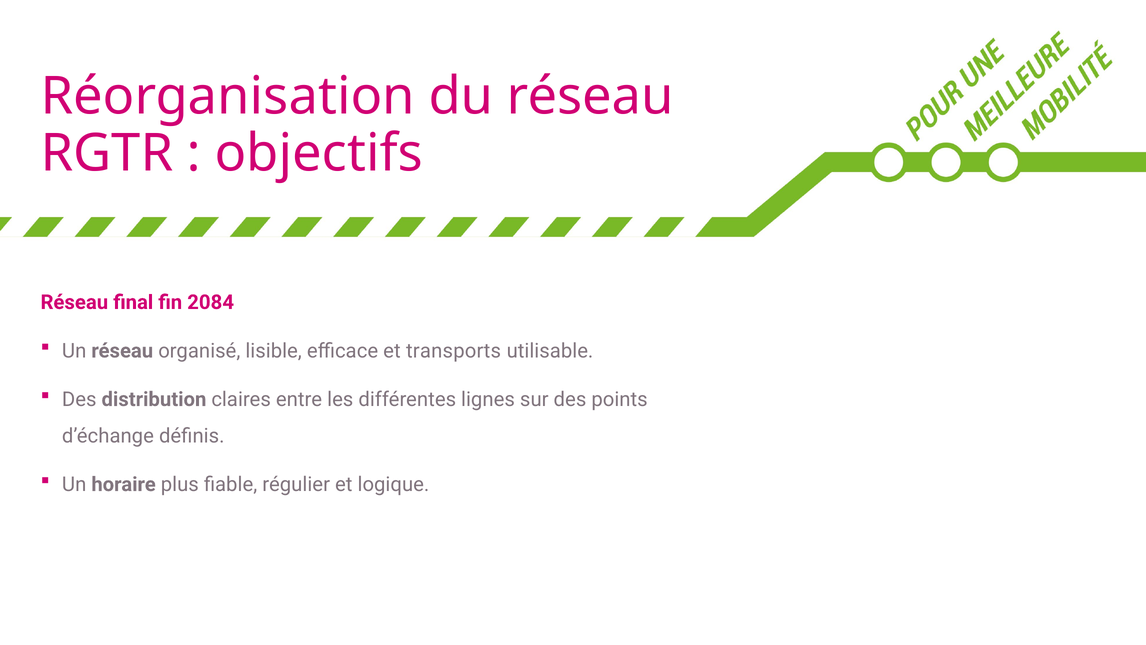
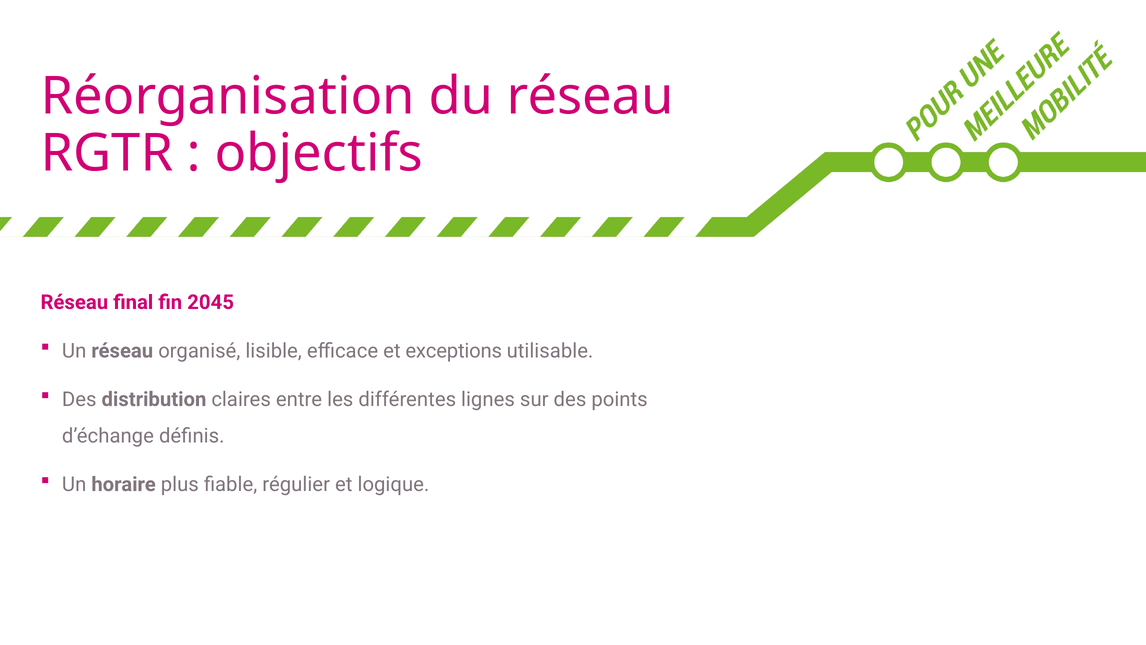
2084: 2084 -> 2045
transports: transports -> exceptions
